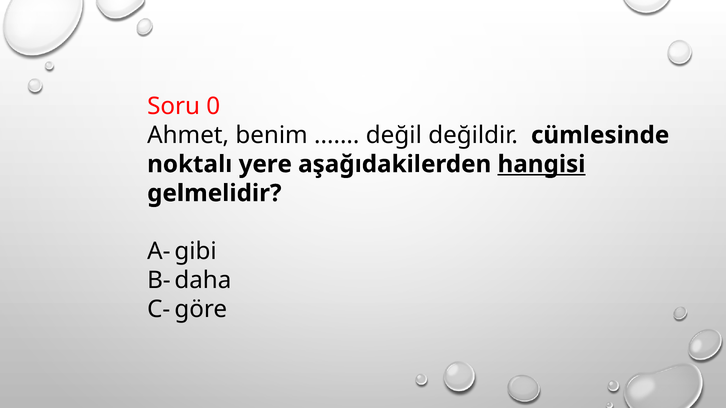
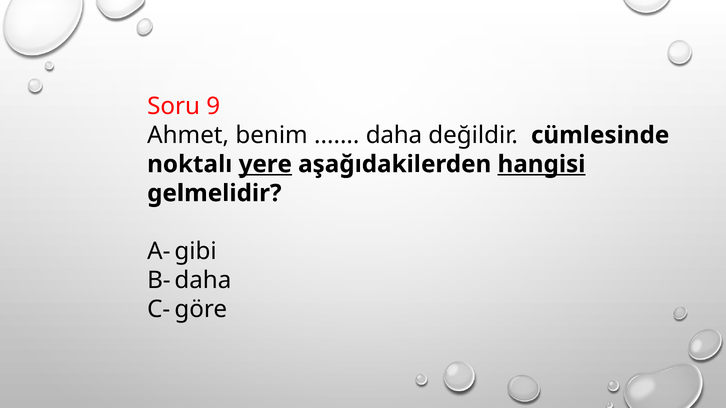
0: 0 -> 9
değil: değil -> daha
yere underline: none -> present
